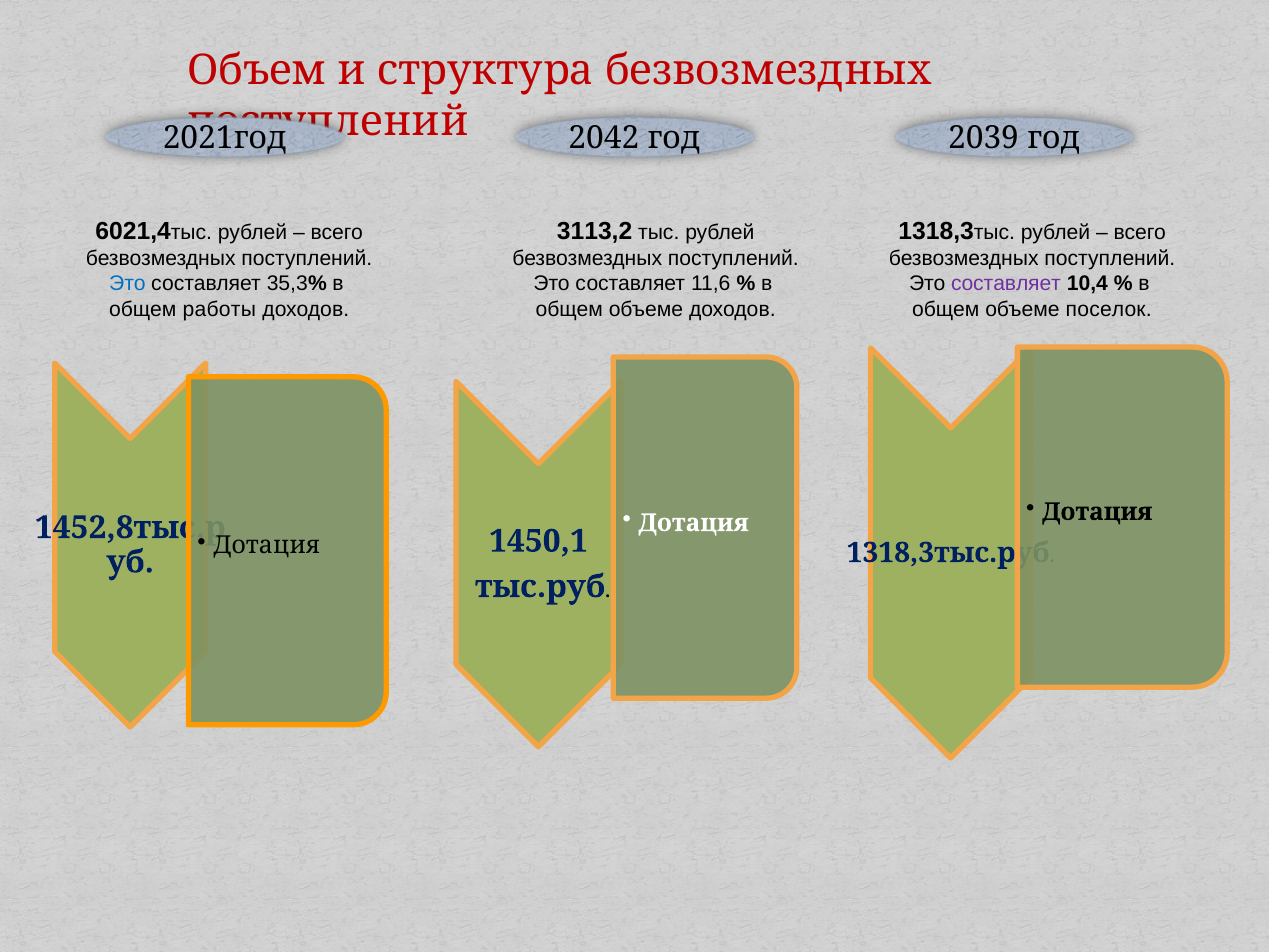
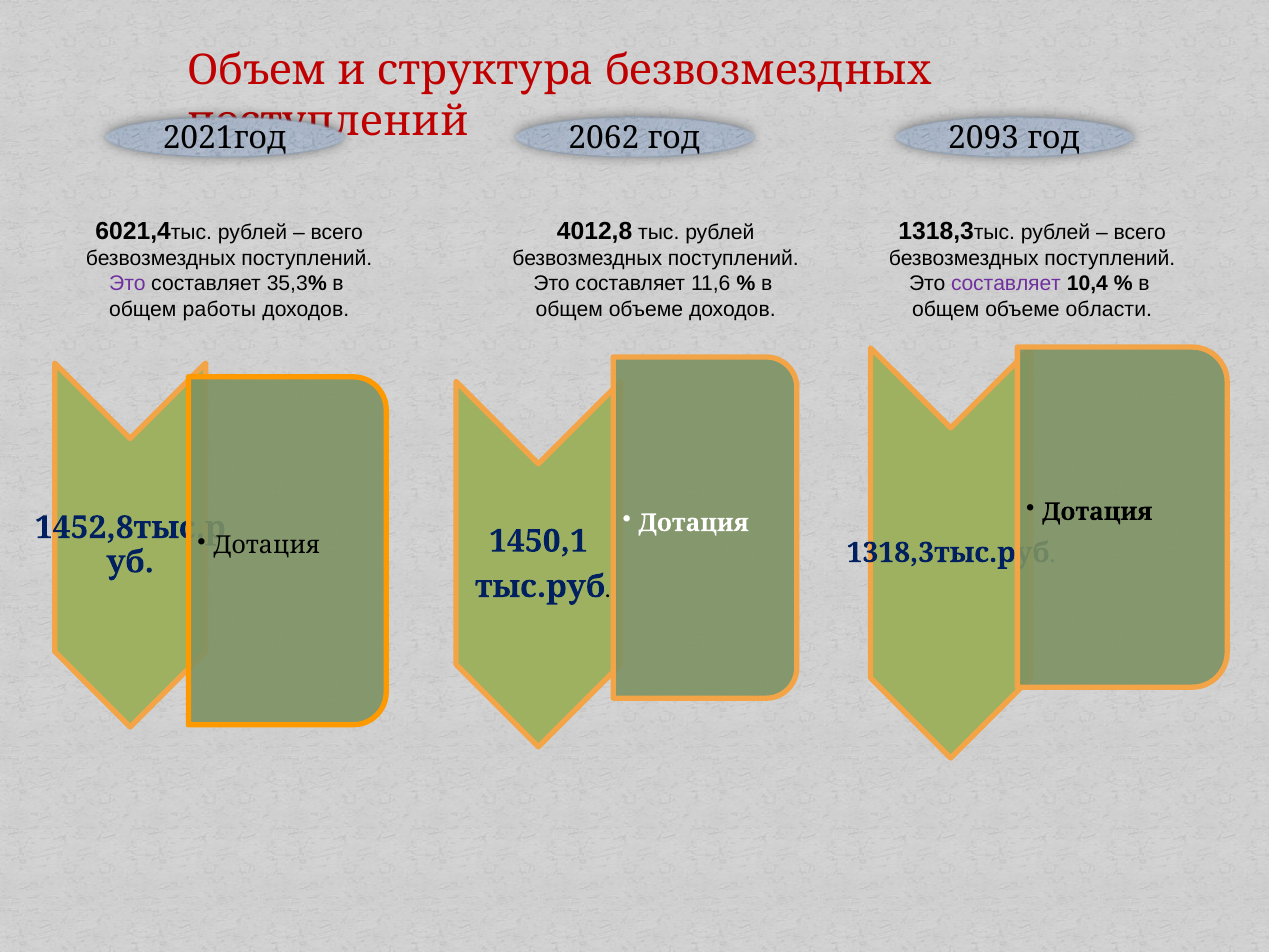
2042: 2042 -> 2062
2039: 2039 -> 2093
3113,2: 3113,2 -> 4012,8
Это at (127, 284) colour: blue -> purple
поселок: поселок -> области
